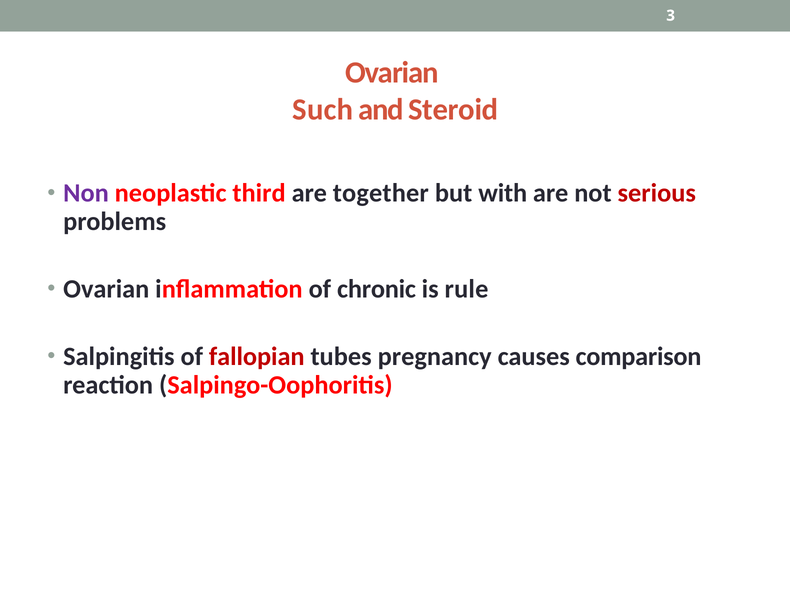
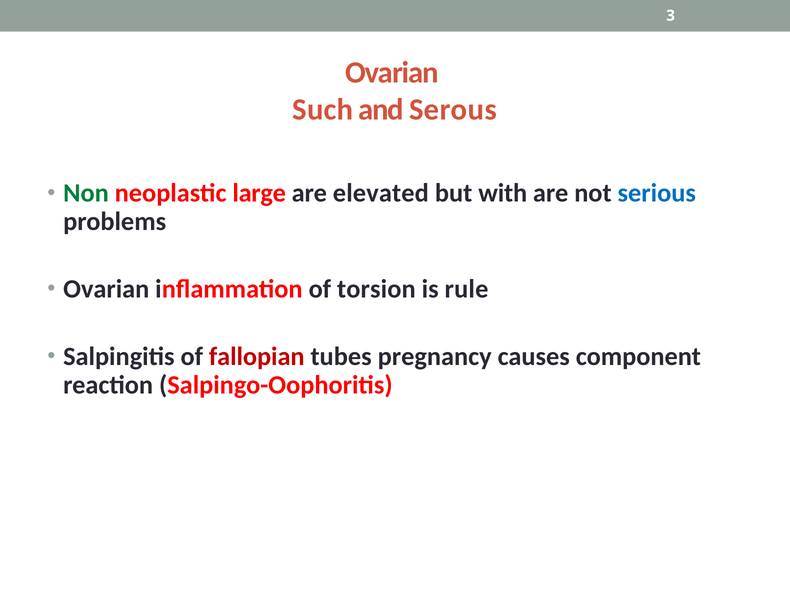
Steroid: Steroid -> Serous
Non colour: purple -> green
third: third -> large
together: together -> elevated
serious colour: red -> blue
chronic: chronic -> torsion
comparison: comparison -> component
